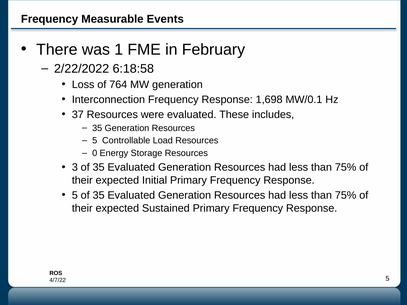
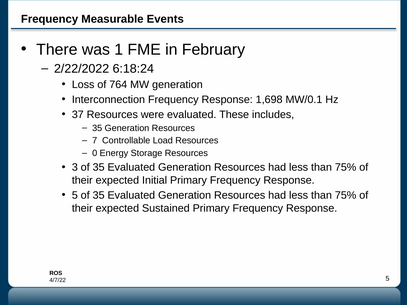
6:18:58: 6:18:58 -> 6:18:24
5 at (95, 141): 5 -> 7
